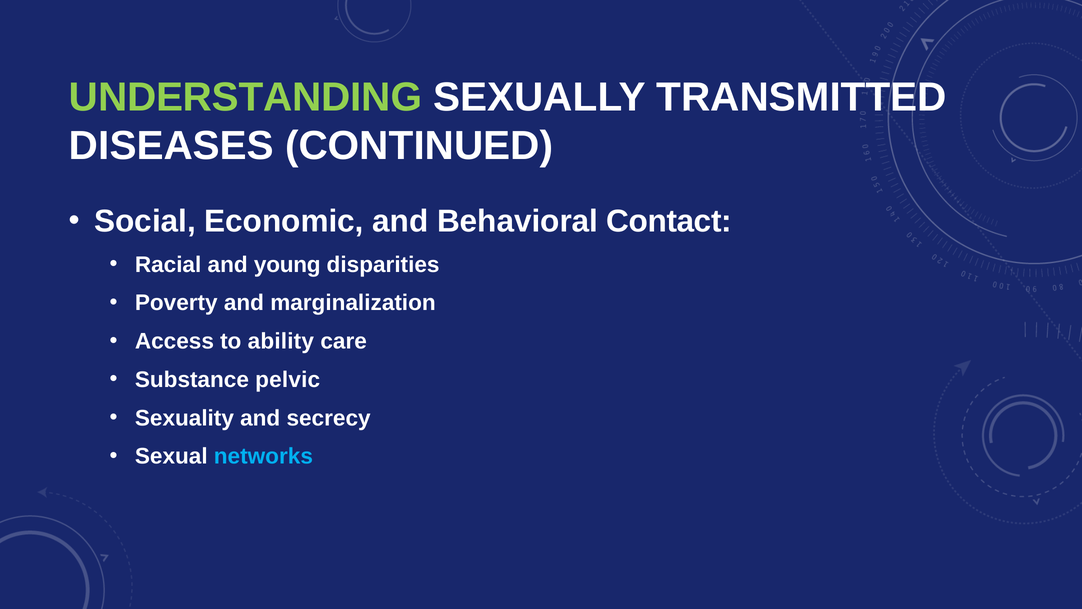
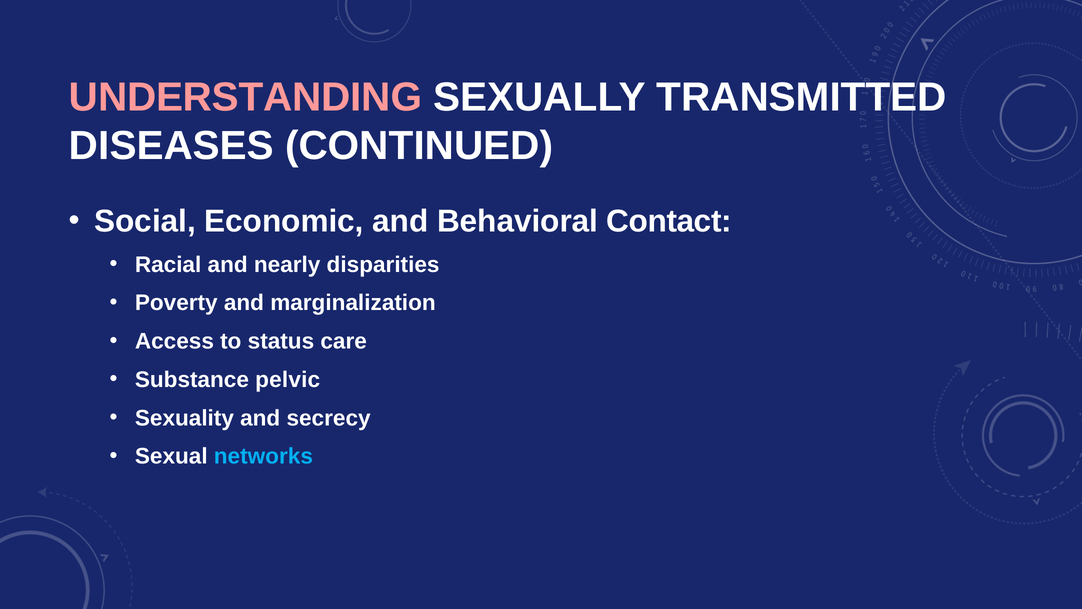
UNDERSTANDING colour: light green -> pink
young: young -> nearly
ability: ability -> status
